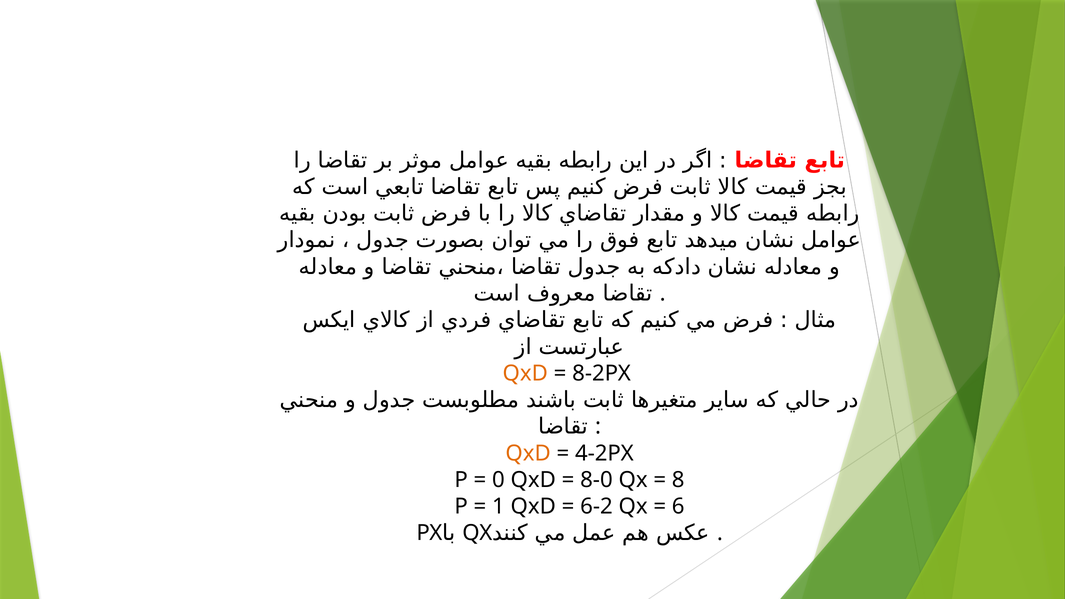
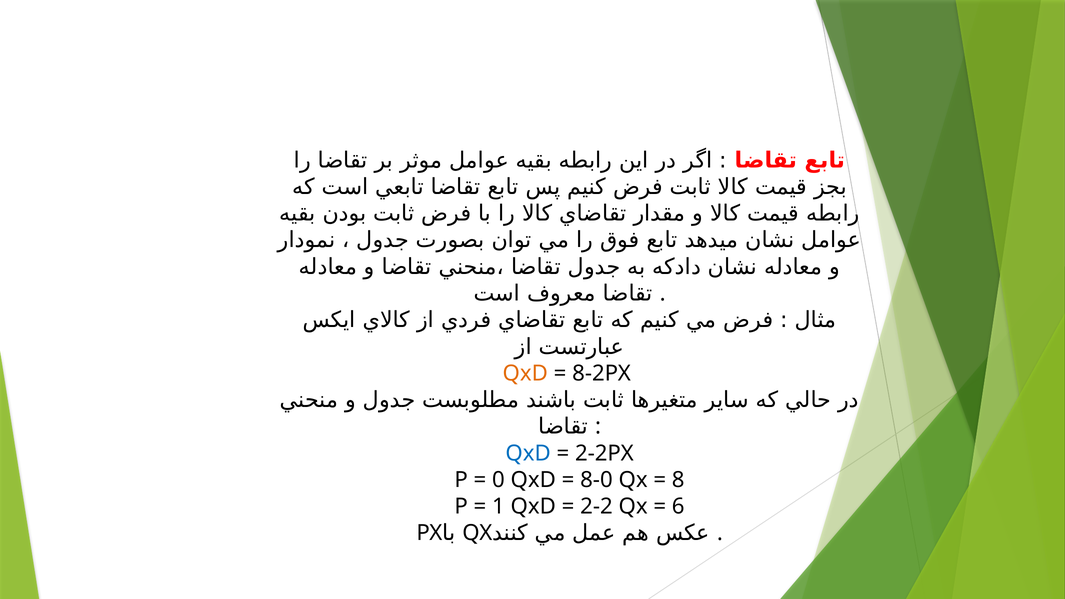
QxD at (528, 453) colour: orange -> blue
4-2PX: 4-2PX -> 2-2PX
6-2: 6-2 -> 2-2
